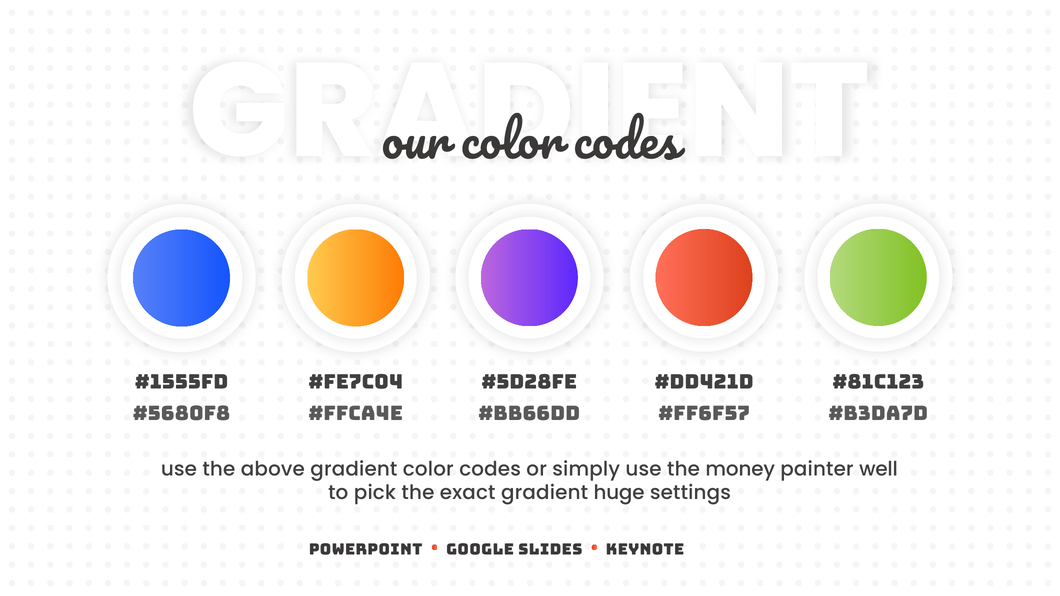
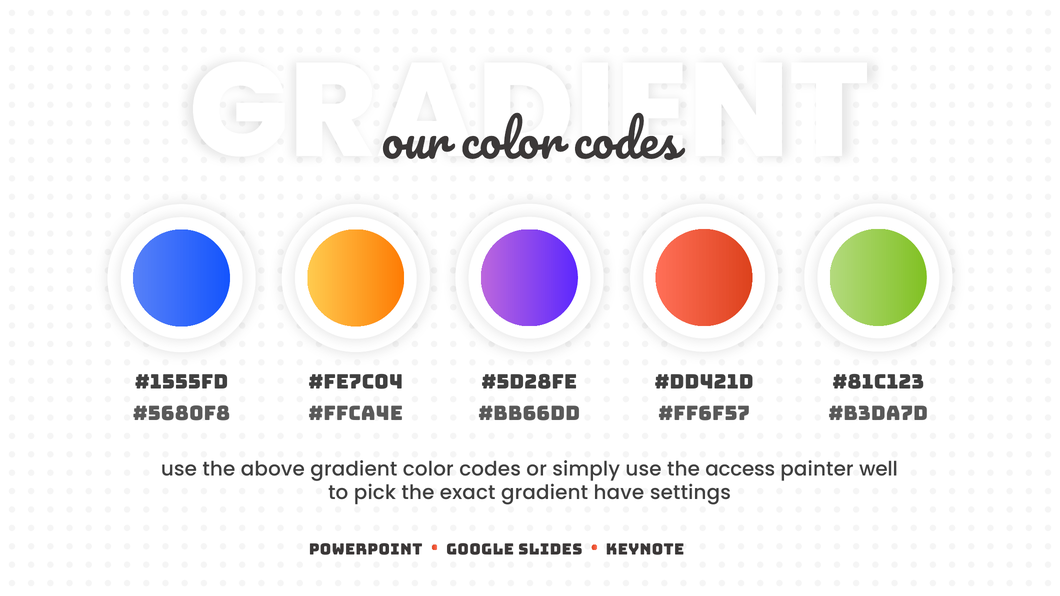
money: money -> access
huge: huge -> have
